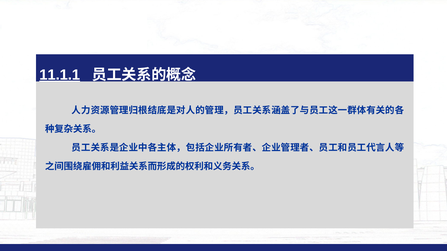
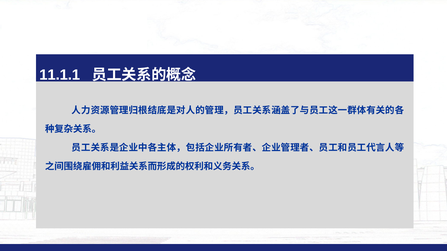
11.1.1 underline: present -> none
